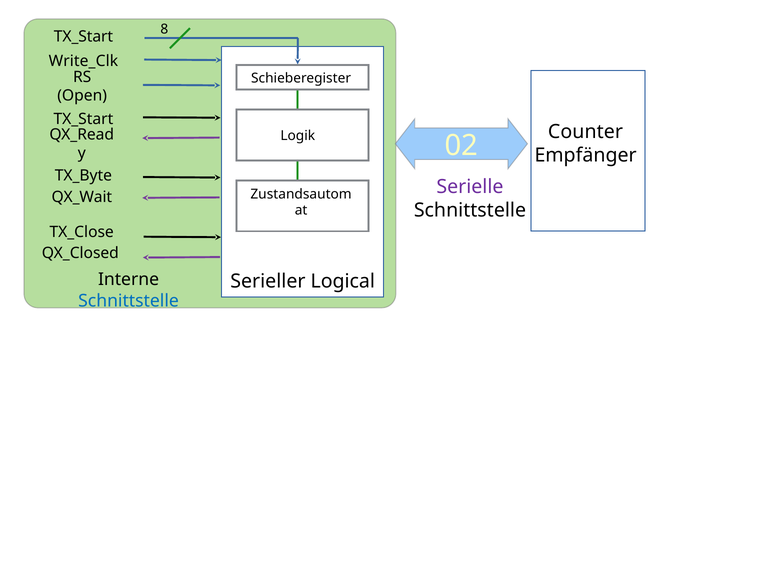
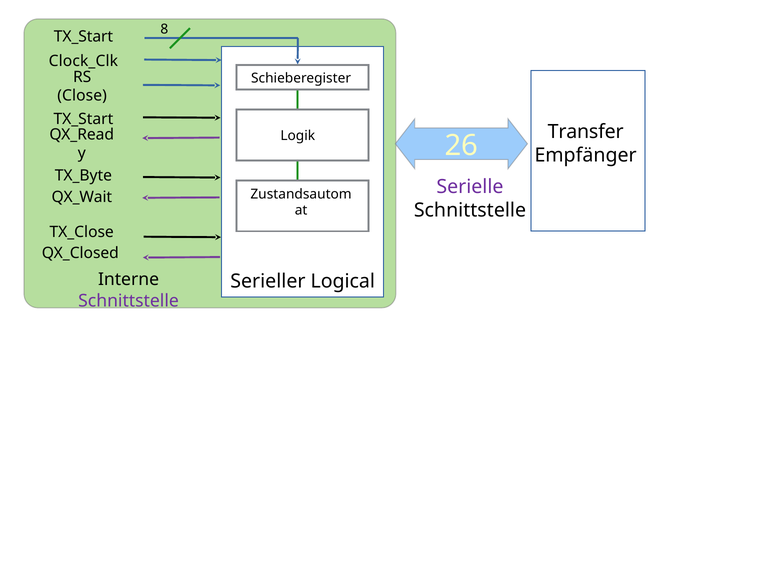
Write_Clk: Write_Clk -> Clock_Clk
Open: Open -> Close
Counter: Counter -> Transfer
02: 02 -> 26
Schnittstelle at (129, 300) colour: blue -> purple
